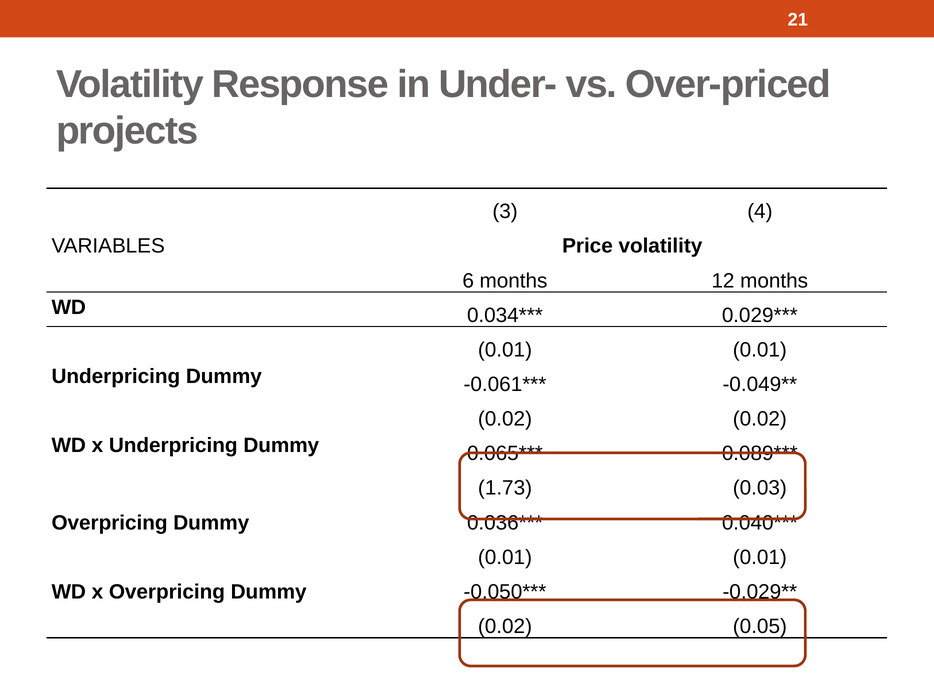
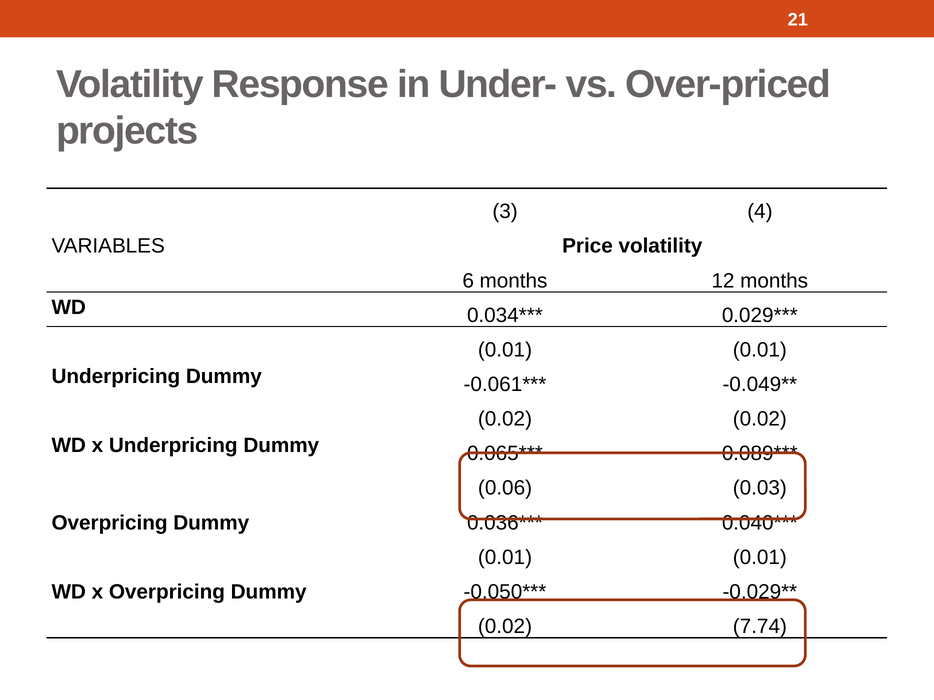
1.73: 1.73 -> 0.06
0.05: 0.05 -> 7.74
